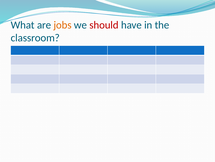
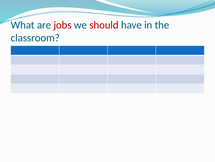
jobs colour: orange -> red
